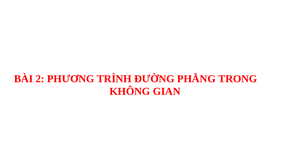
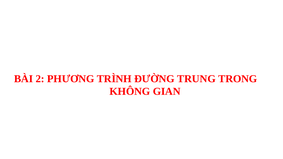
PHẲNG: PHẲNG -> TRUNG
